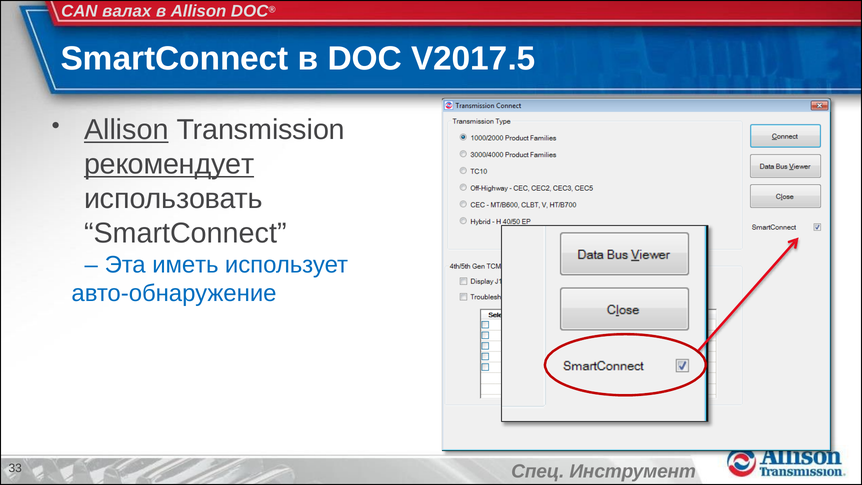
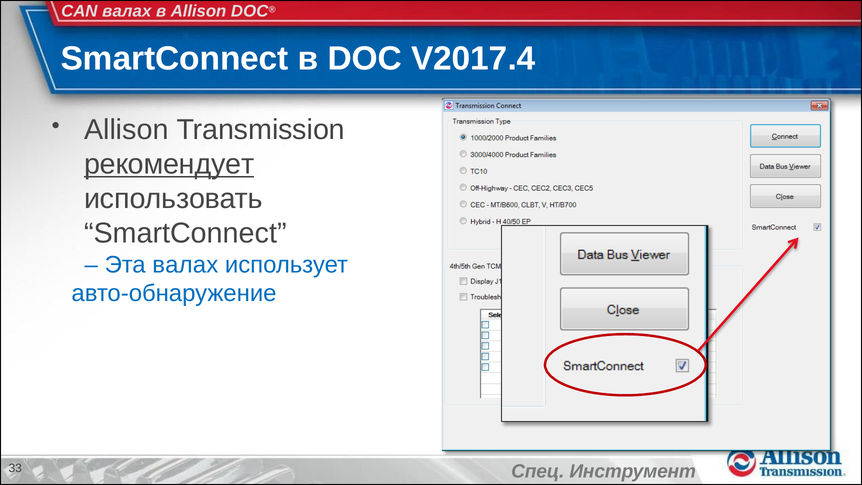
V2017.5: V2017.5 -> V2017.4
Allison at (126, 130) underline: present -> none
Эта иметь: иметь -> валах
